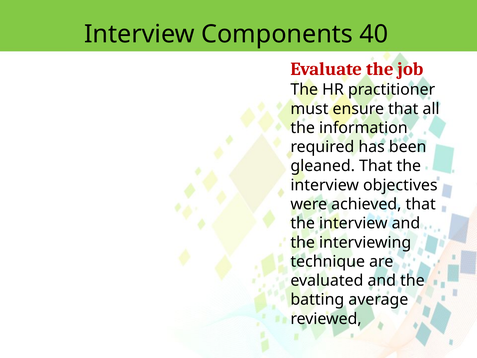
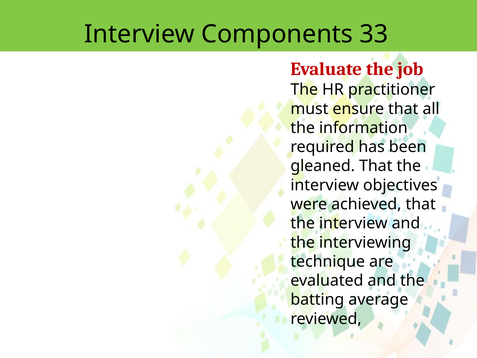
40: 40 -> 33
